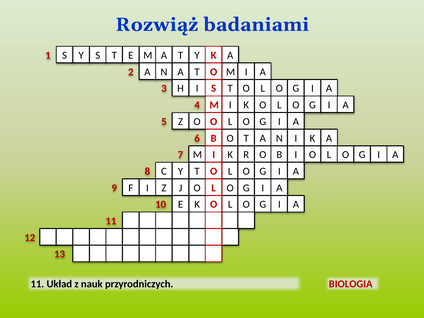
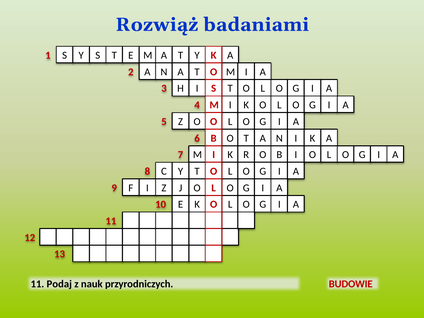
Układ: Układ -> Podaj
BIOLOGIA: BIOLOGIA -> BUDOWIE
